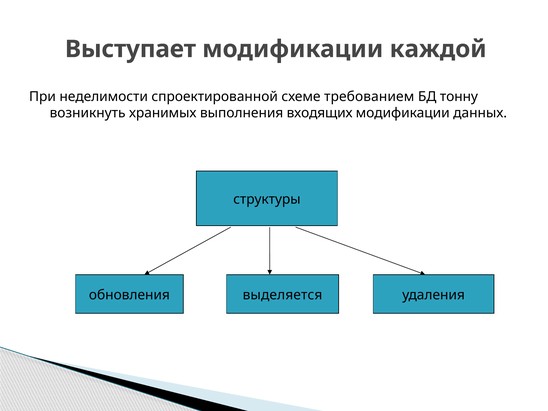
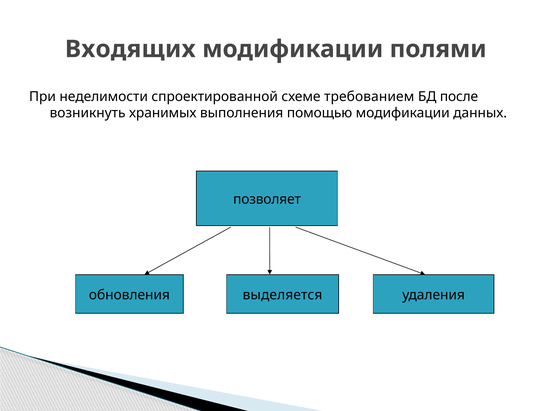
Выступает: Выступает -> Входящих
каждой: каждой -> полями
тонну: тонну -> после
входящих: входящих -> помощью
структуры: структуры -> позволяет
